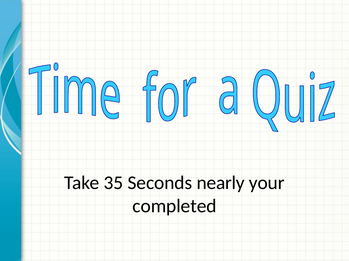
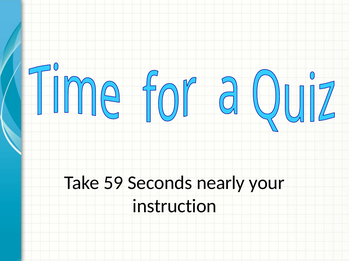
35: 35 -> 59
completed: completed -> instruction
